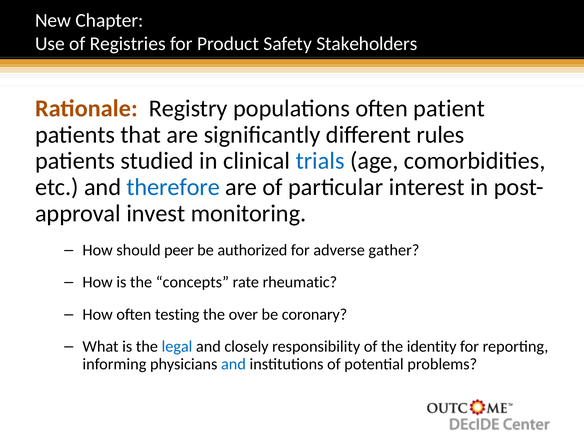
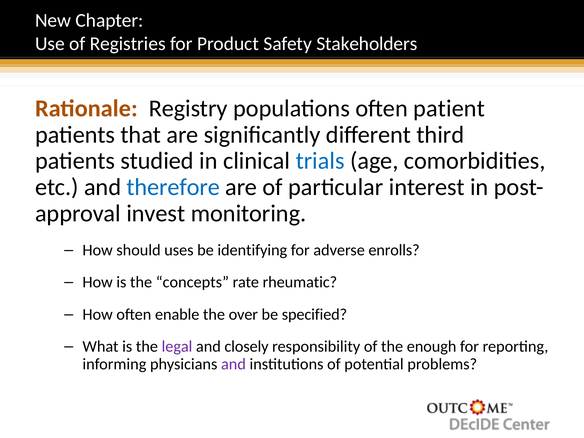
rules: rules -> third
peer: peer -> uses
authorized: authorized -> identifying
gather: gather -> enrolls
testing: testing -> enable
coronary: coronary -> specified
legal colour: blue -> purple
identity: identity -> enough
and at (233, 364) colour: blue -> purple
